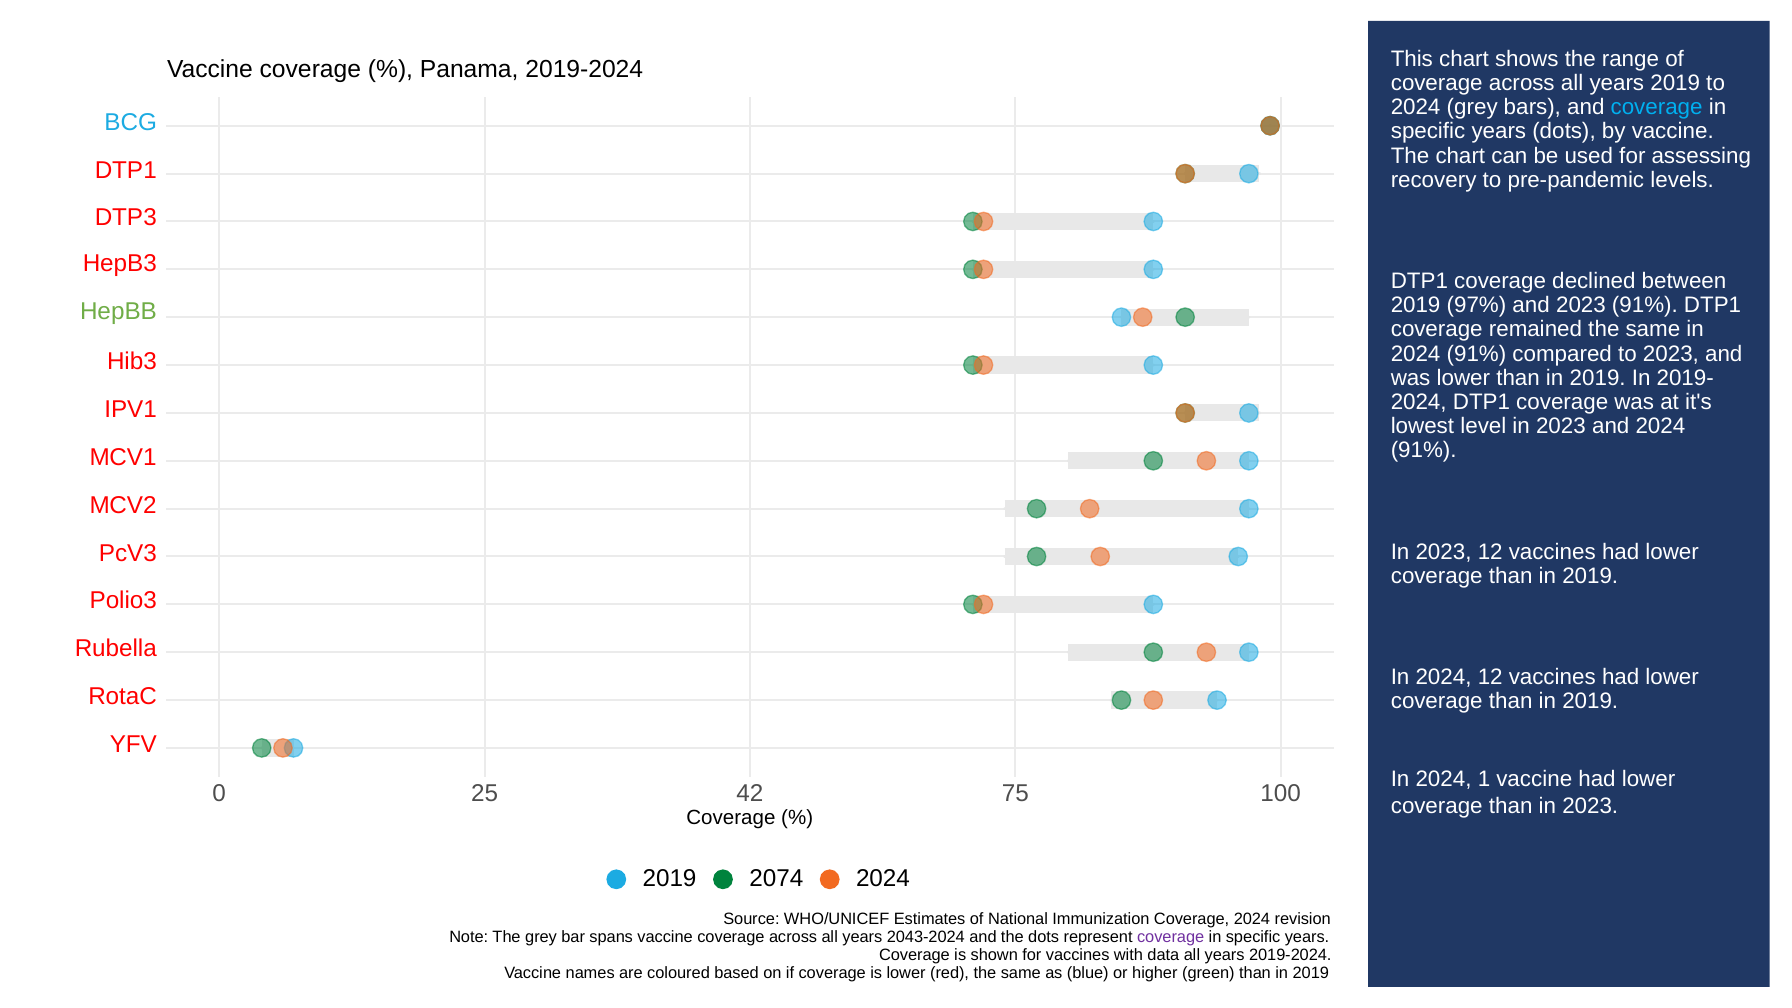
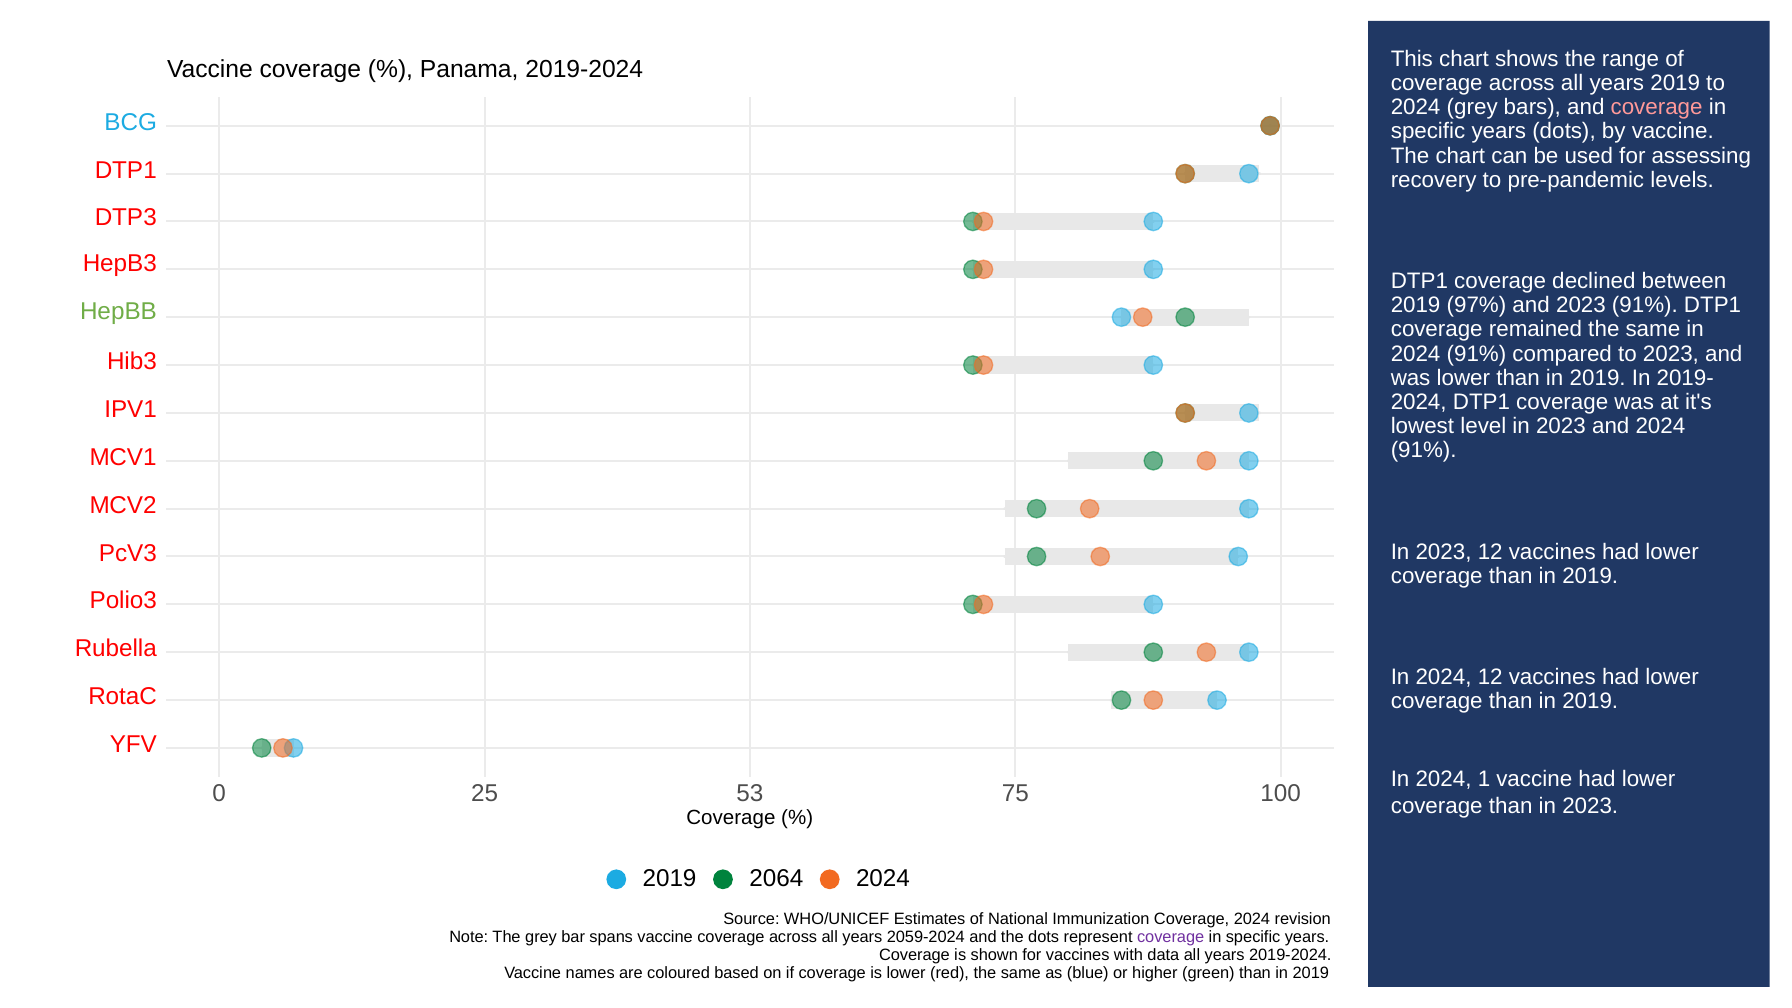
coverage at (1657, 107) colour: light blue -> pink
42: 42 -> 53
2074: 2074 -> 2064
2043-2024: 2043-2024 -> 2059-2024
